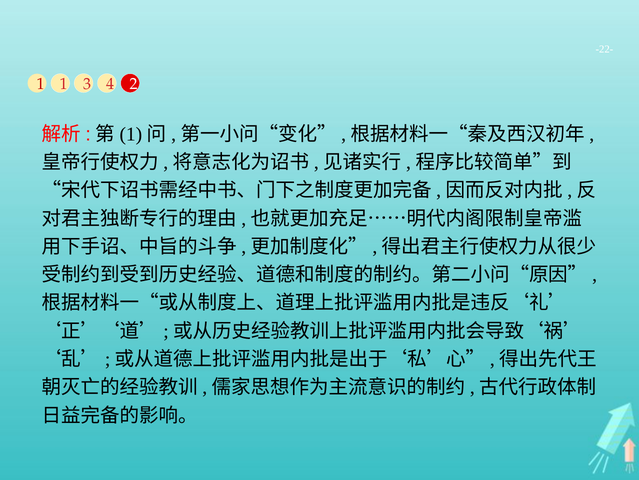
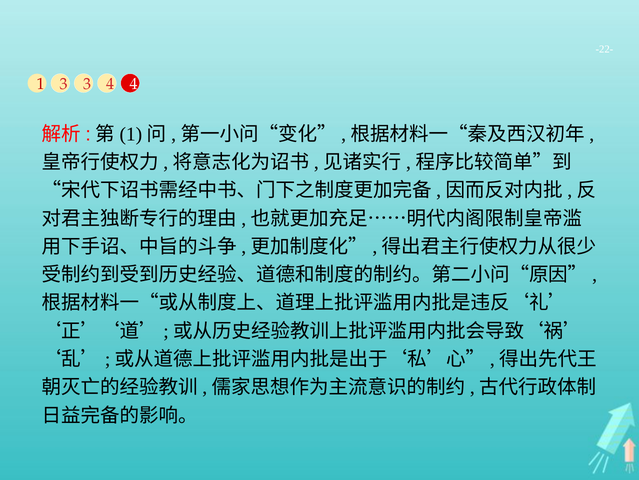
1 1: 1 -> 3
4 2: 2 -> 4
